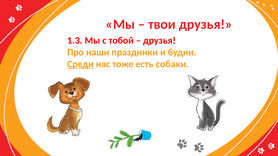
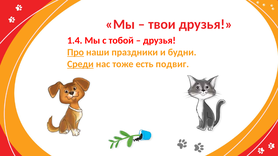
1.3: 1.3 -> 1.4
Про underline: none -> present
собаки: собаки -> подвиг
